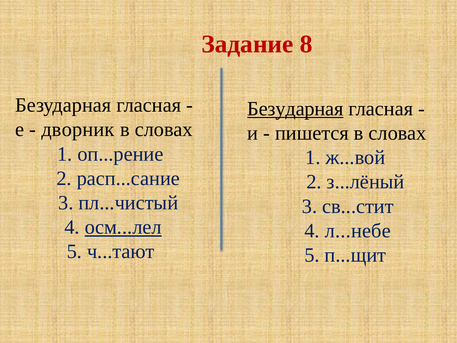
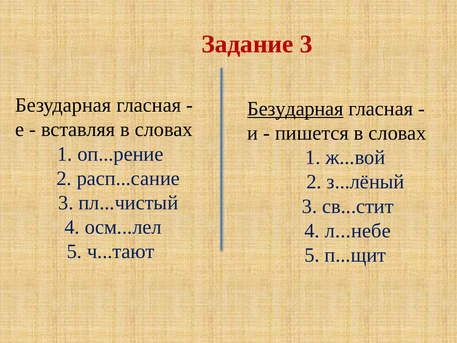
Задание 8: 8 -> 3
дворник: дворник -> вставляя
осм...лел underline: present -> none
